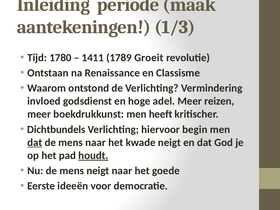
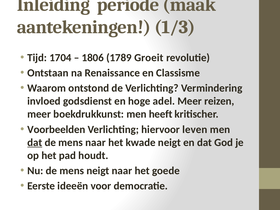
1780: 1780 -> 1704
1411: 1411 -> 1806
Dichtbundels: Dichtbundels -> Voorbeelden
begin: begin -> leven
houdt underline: present -> none
